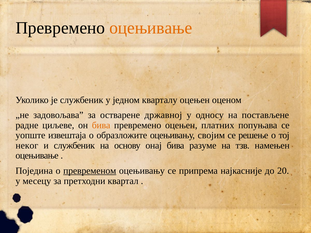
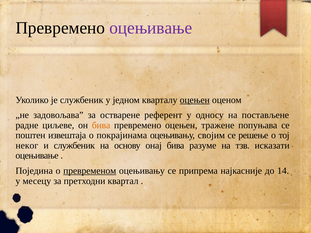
оцењивање at (151, 28) colour: orange -> purple
оцењен at (195, 100) underline: none -> present
државној: државној -> референт
платних: платних -> тражене
уопште: уопште -> поштен
образложите: образложите -> покрајинама
намењен: намењен -> исказати
20: 20 -> 14
